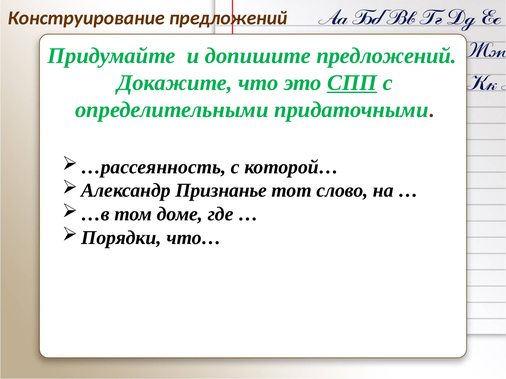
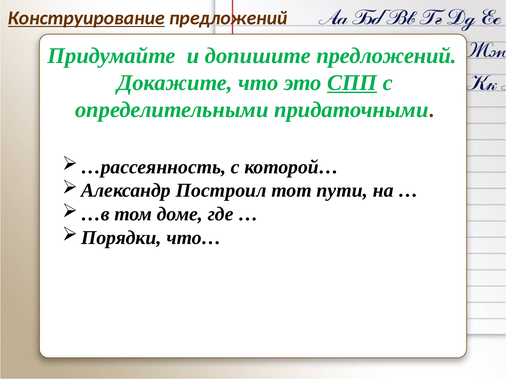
Конструирование underline: none -> present
Признанье: Признанье -> Построил
слово: слово -> пути
